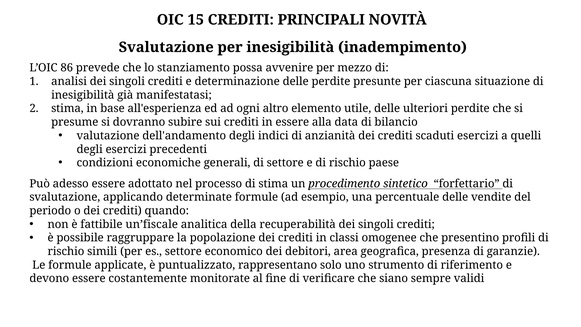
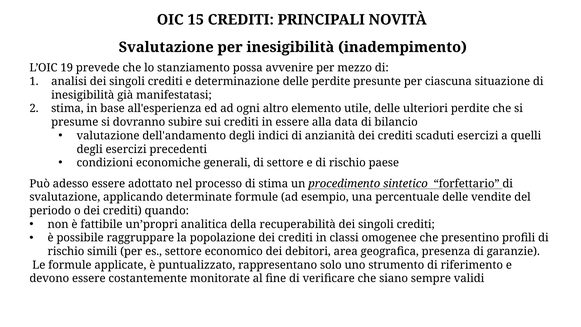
86: 86 -> 19
un’fiscale: un’fiscale -> un’propri
